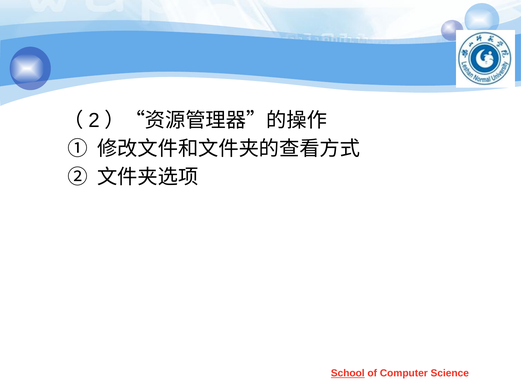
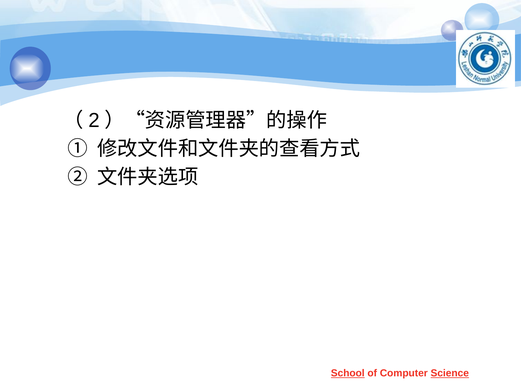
Science underline: none -> present
